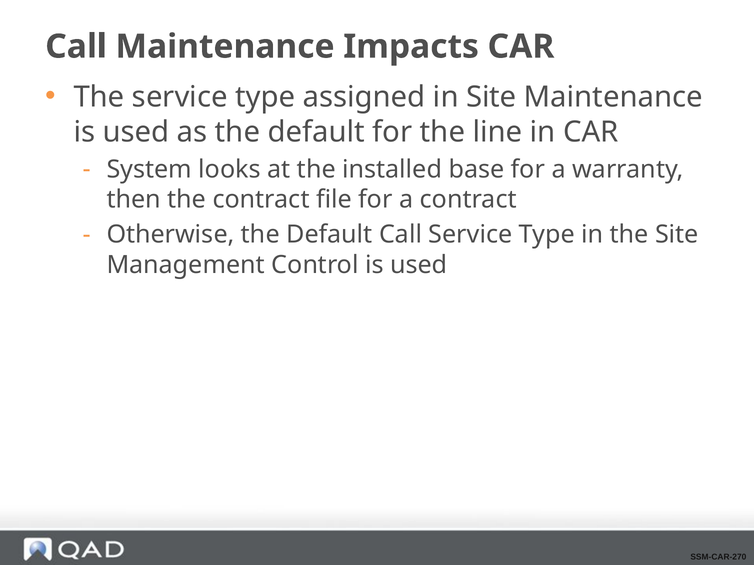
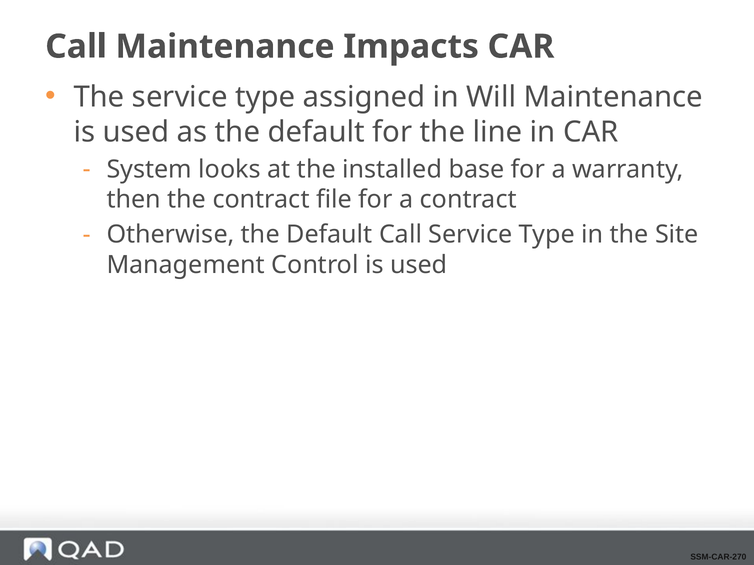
in Site: Site -> Will
